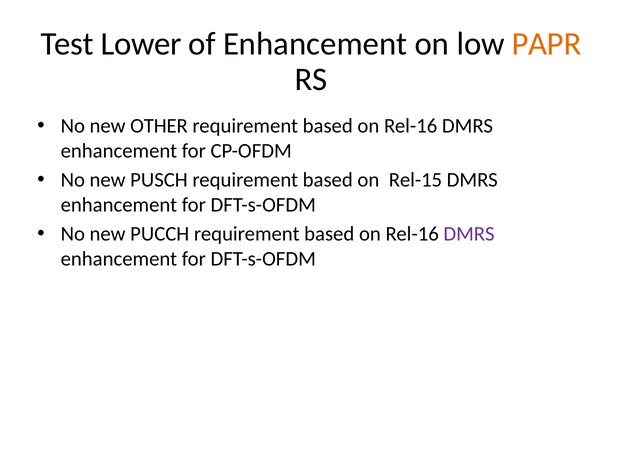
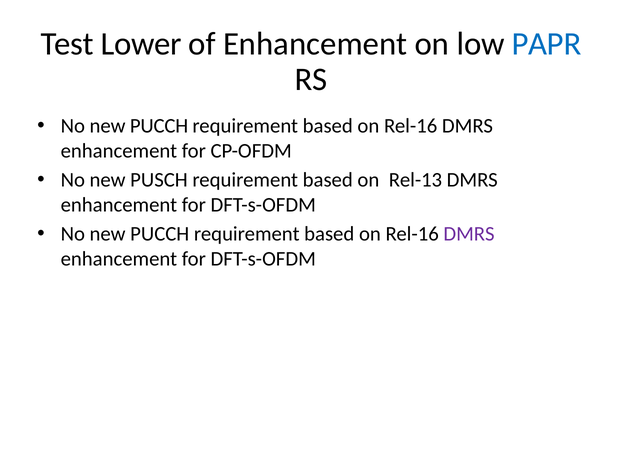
PAPR colour: orange -> blue
OTHER at (159, 126): OTHER -> PUCCH
Rel-15: Rel-15 -> Rel-13
